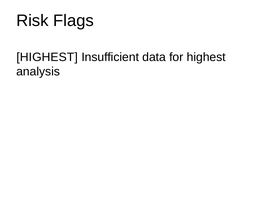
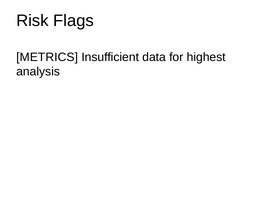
HIGHEST at (47, 57): HIGHEST -> METRICS
